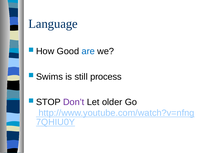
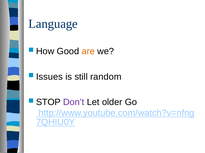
are colour: blue -> orange
Swims: Swims -> Issues
process: process -> random
